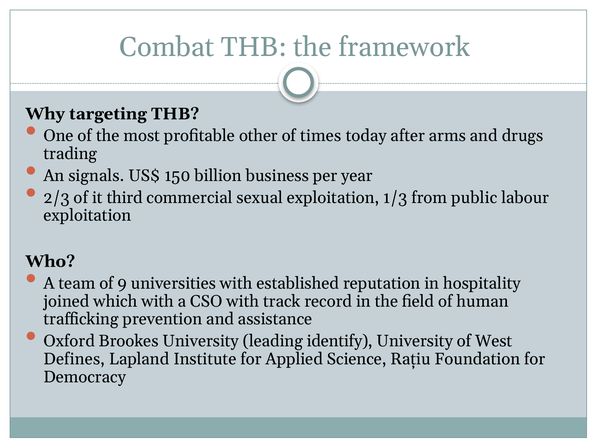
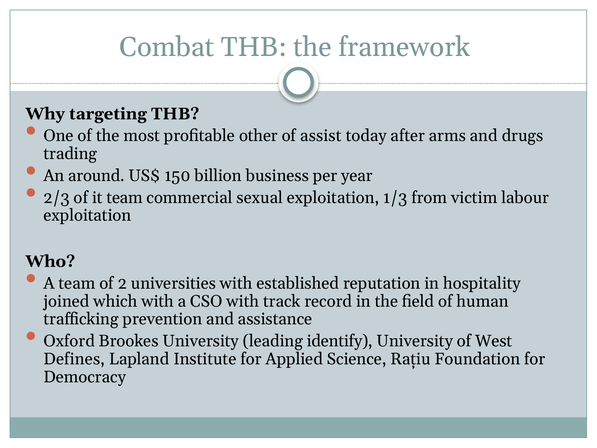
times: times -> assist
signals: signals -> around
it third: third -> team
public: public -> victim
9: 9 -> 2
